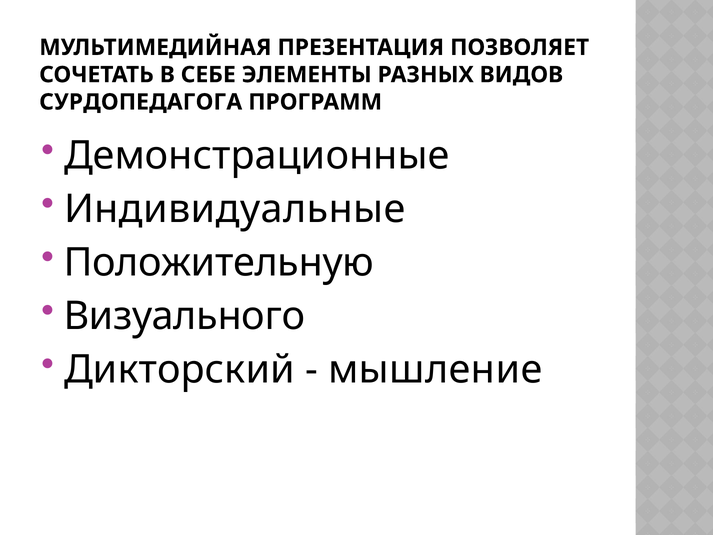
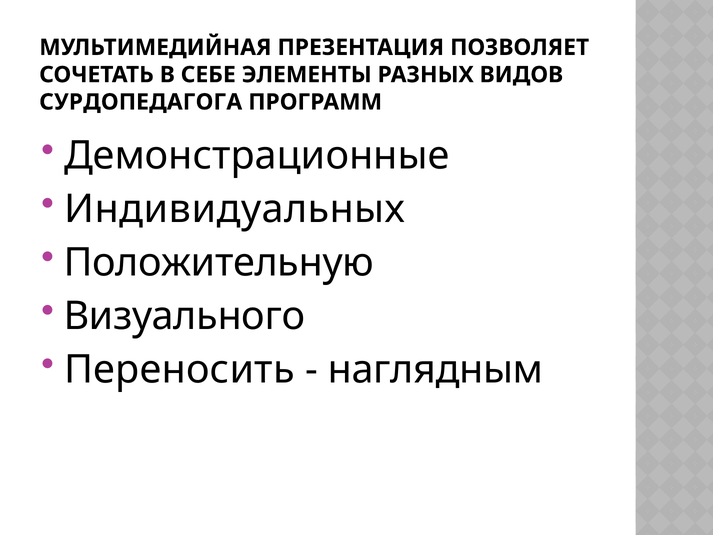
Индивидуальные: Индивидуальные -> Индивидуальных
Дикторский: Дикторский -> Переносить
мышление: мышление -> наглядным
